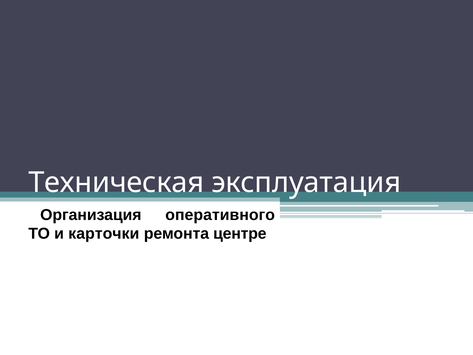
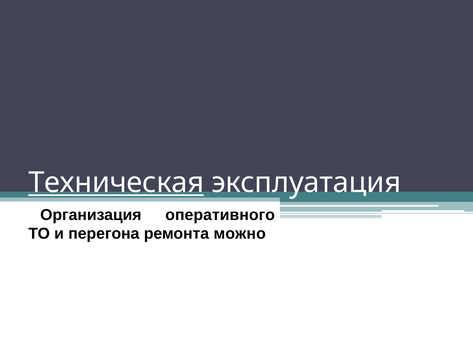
Техническая underline: none -> present
карточки: карточки -> перегона
центре: центре -> можно
